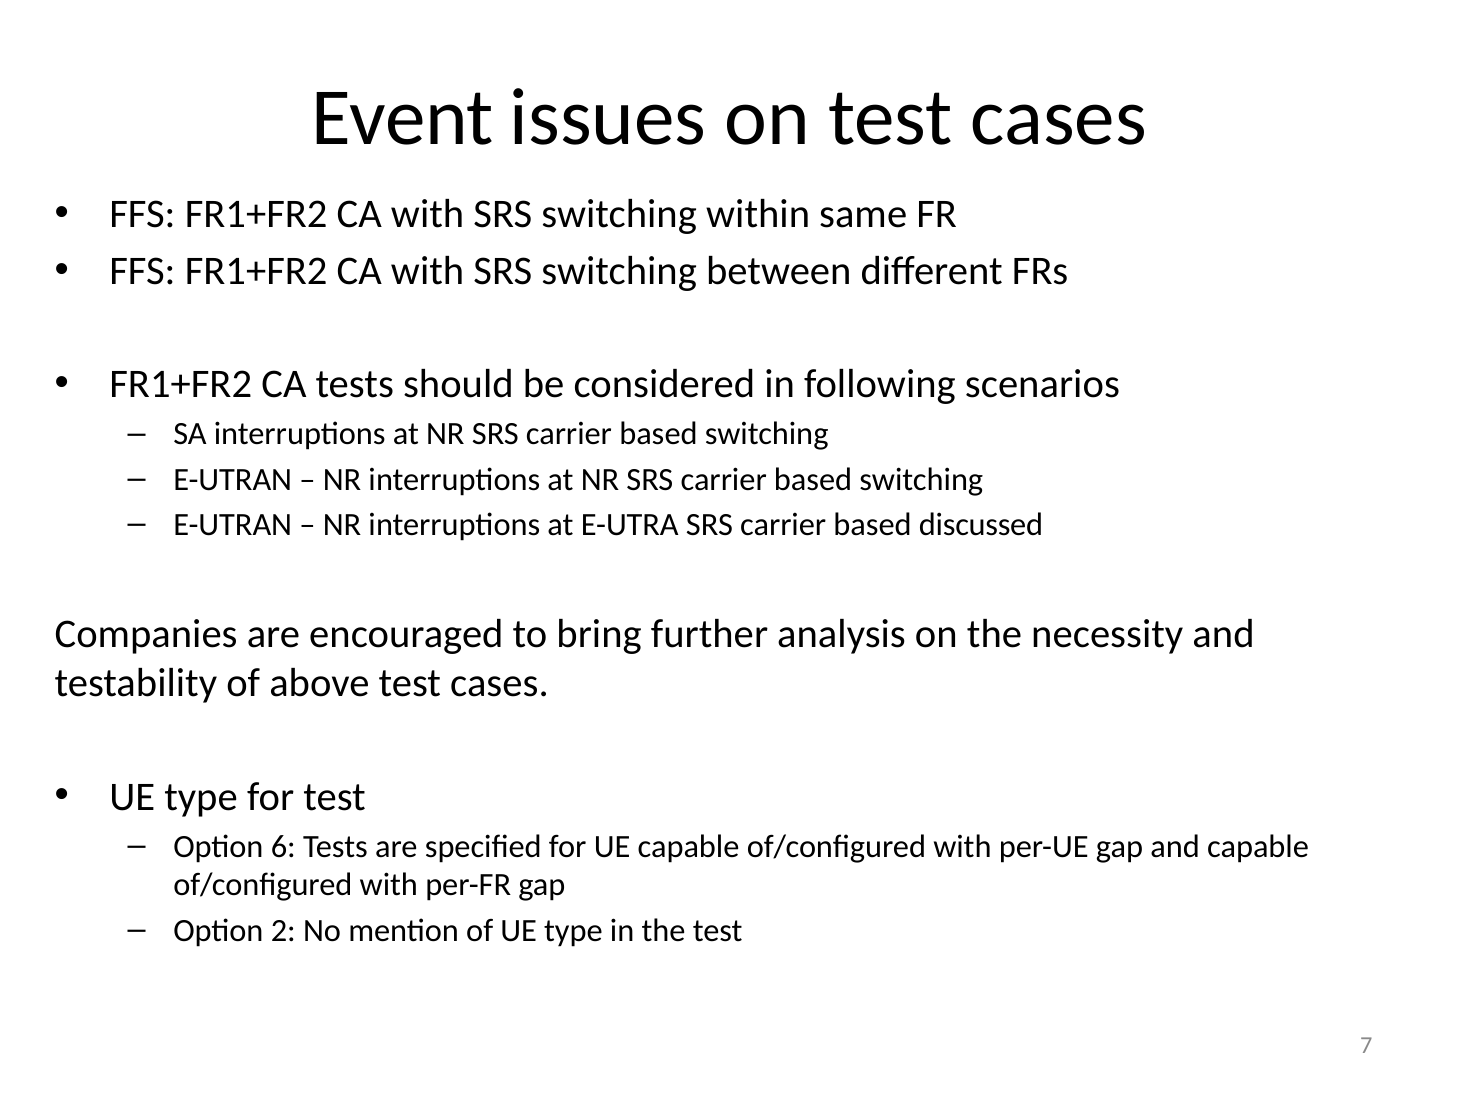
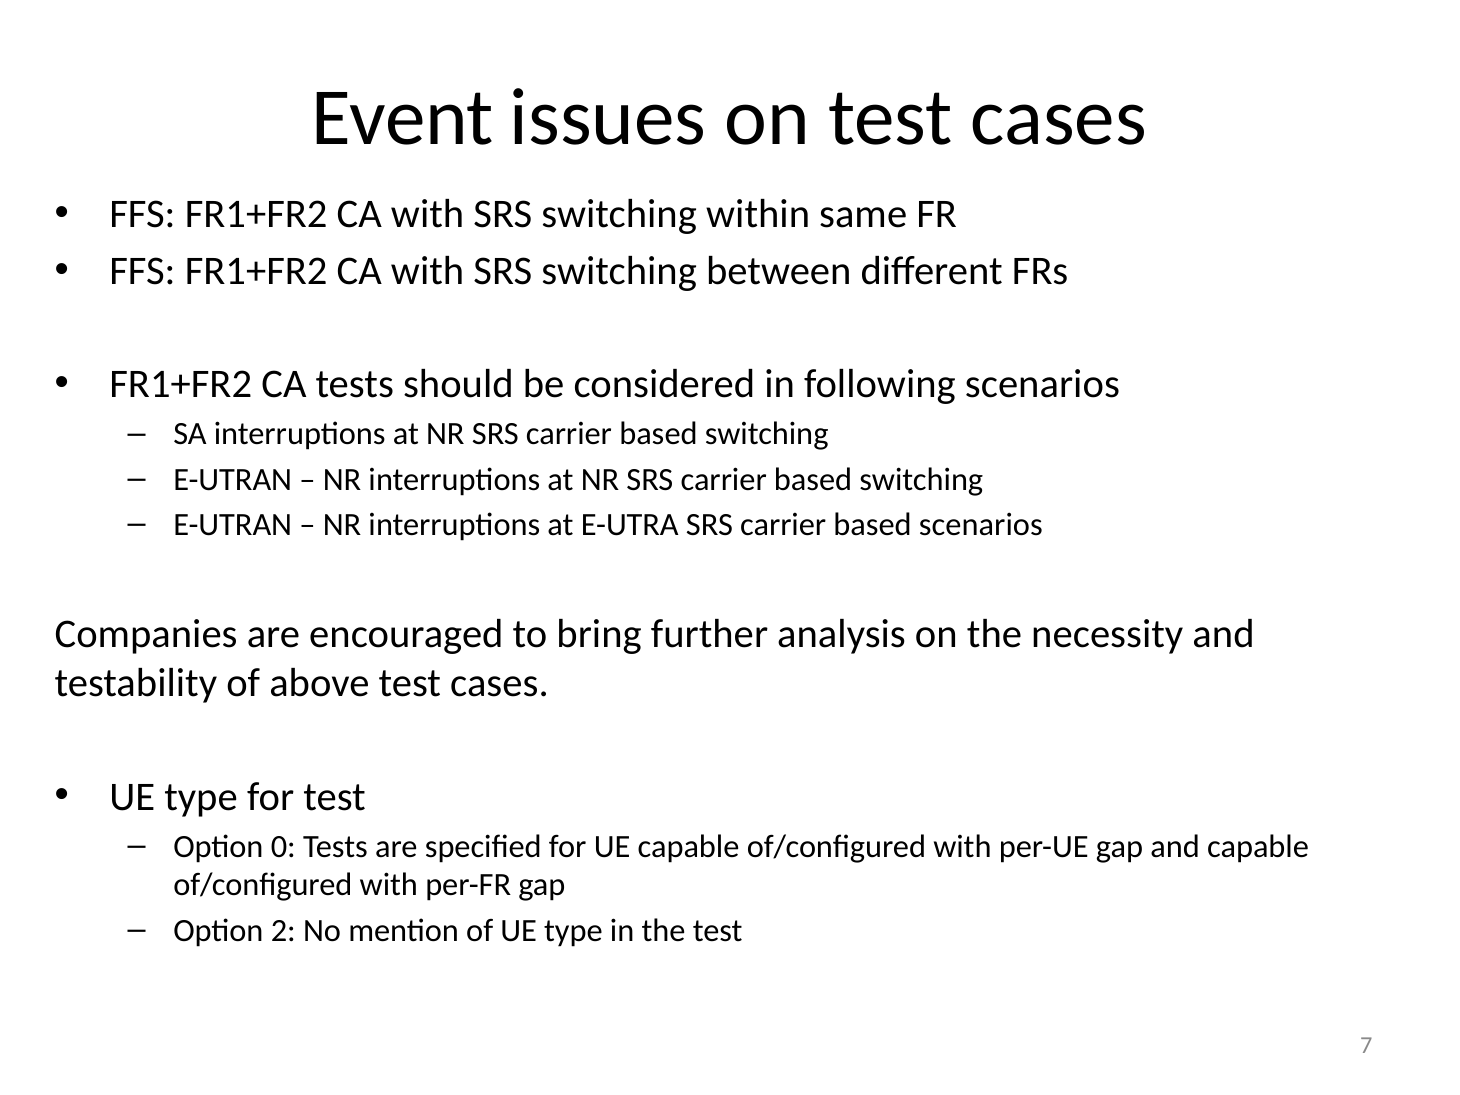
based discussed: discussed -> scenarios
6: 6 -> 0
